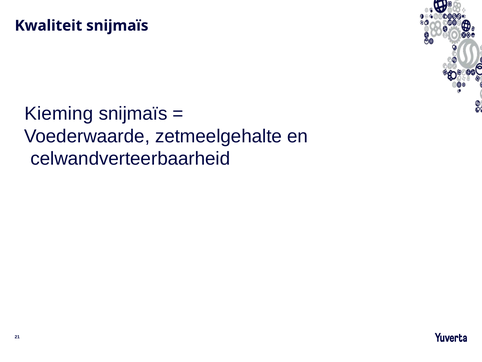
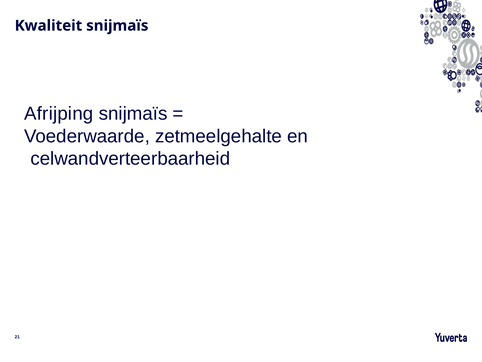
Kieming: Kieming -> Afrijping
